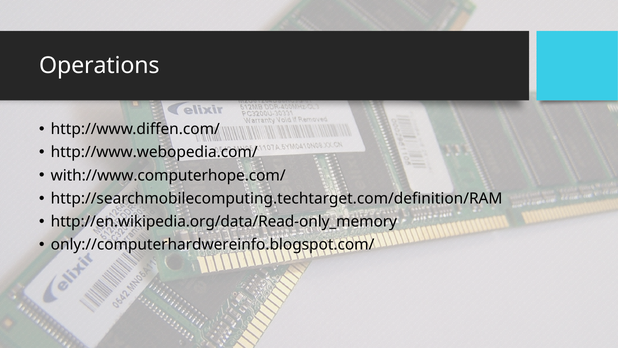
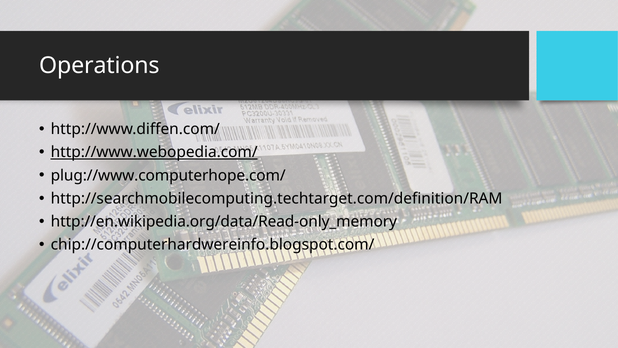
http://www.webopedia.com/ underline: none -> present
with://www.computerhope.com/: with://www.computerhope.com/ -> plug://www.computerhope.com/
only://computerhardwereinfo.blogspot.com/: only://computerhardwereinfo.blogspot.com/ -> chip://computerhardwereinfo.blogspot.com/
